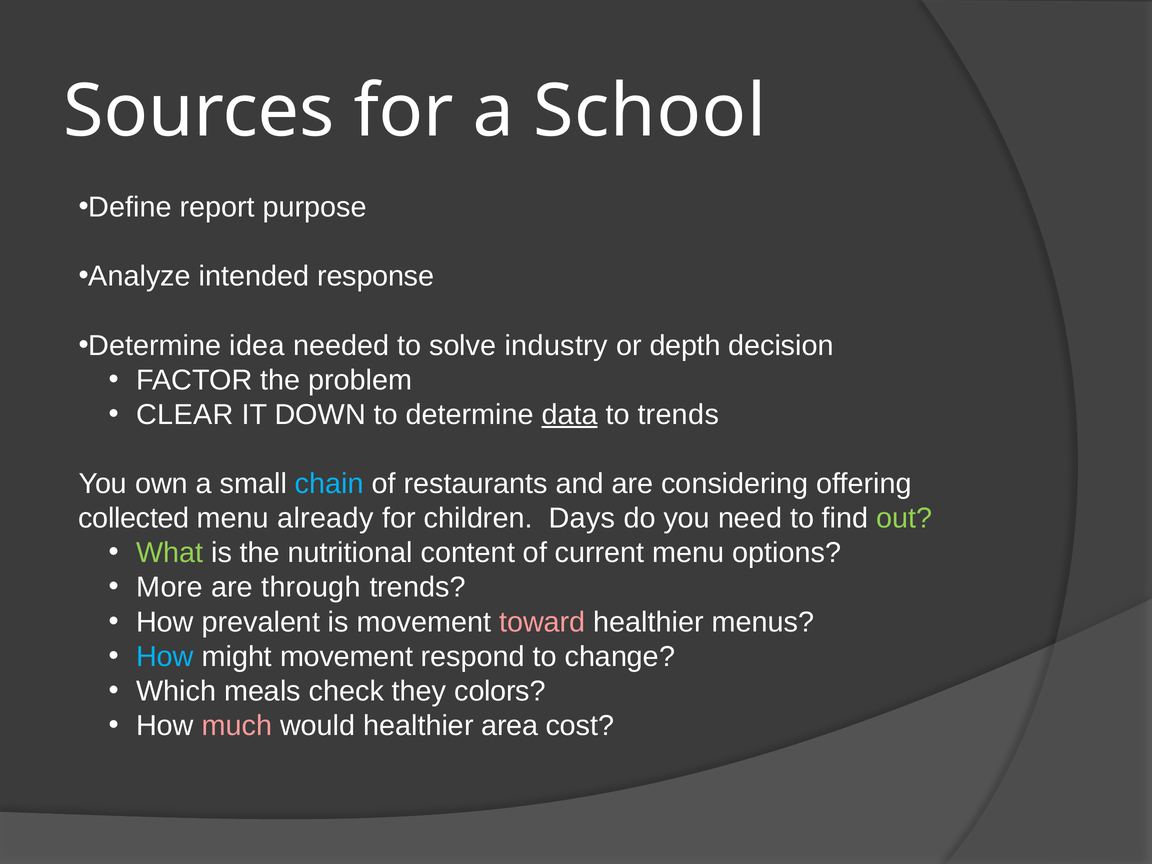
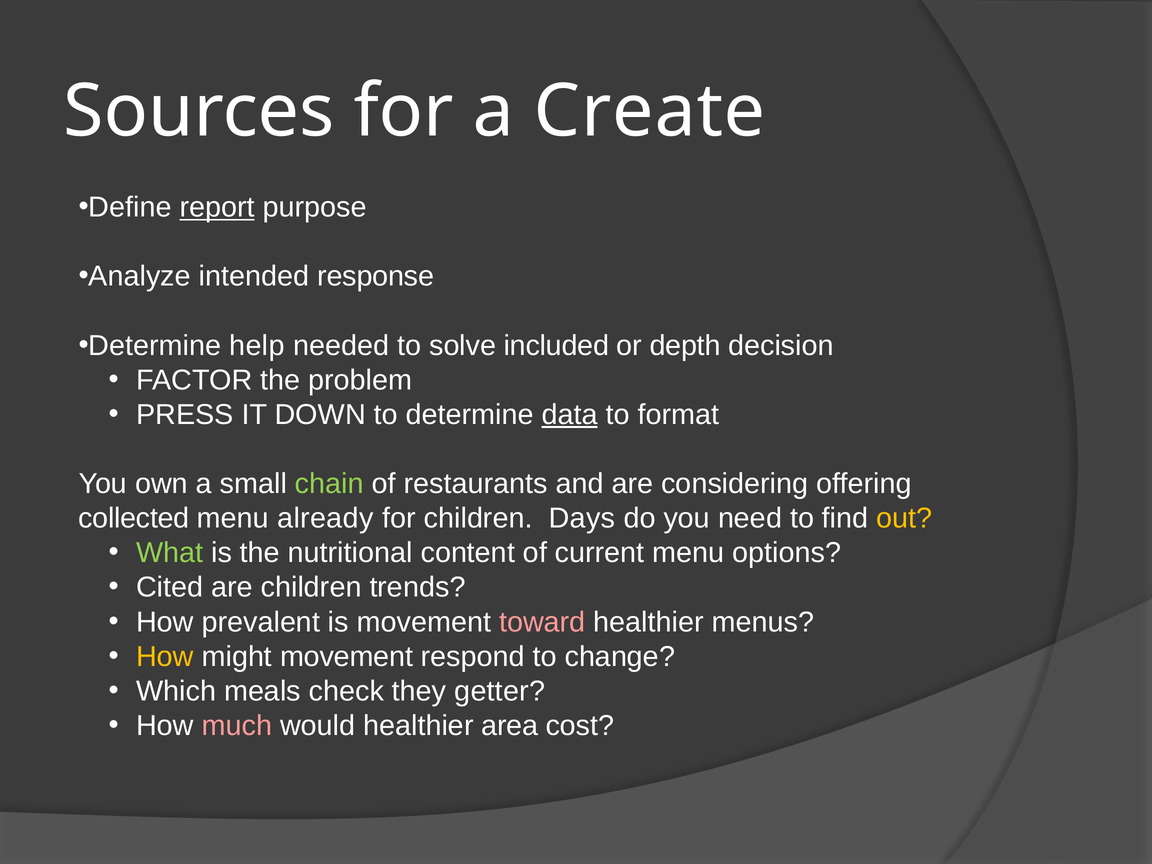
School: School -> Create
report underline: none -> present
idea: idea -> help
industry: industry -> included
CLEAR: CLEAR -> PRESS
to trends: trends -> format
chain colour: light blue -> light green
out colour: light green -> yellow
More: More -> Cited
are through: through -> children
How at (165, 657) colour: light blue -> yellow
colors: colors -> getter
